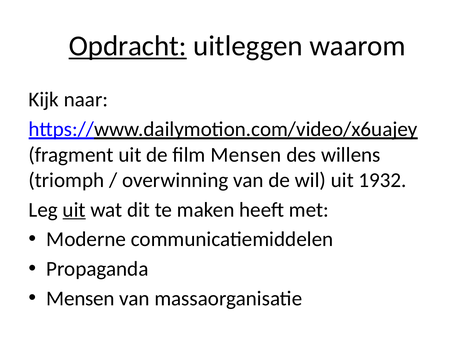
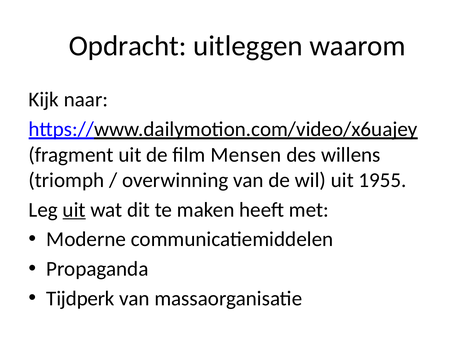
Opdracht underline: present -> none
1932: 1932 -> 1955
Mensen at (80, 299): Mensen -> Tijdperk
